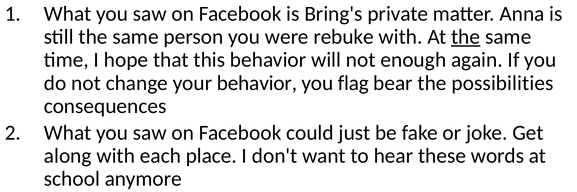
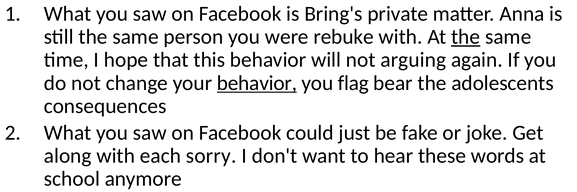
enough: enough -> arguing
behavior at (257, 83) underline: none -> present
possibilities: possibilities -> adolescents
place: place -> sorry
